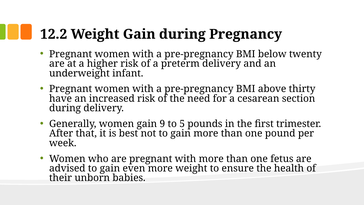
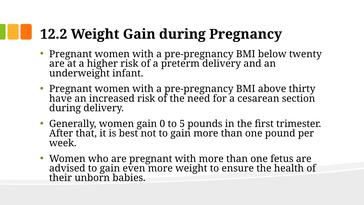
9: 9 -> 0
